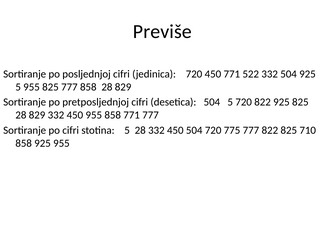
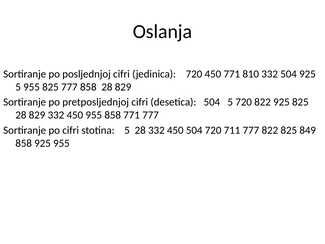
Previše: Previše -> Oslanja
522: 522 -> 810
775: 775 -> 711
710: 710 -> 849
